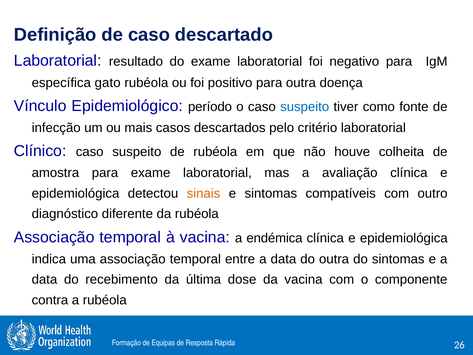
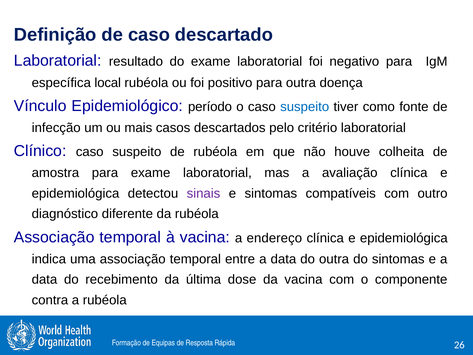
gato: gato -> local
sinais colour: orange -> purple
endémica: endémica -> endereço
